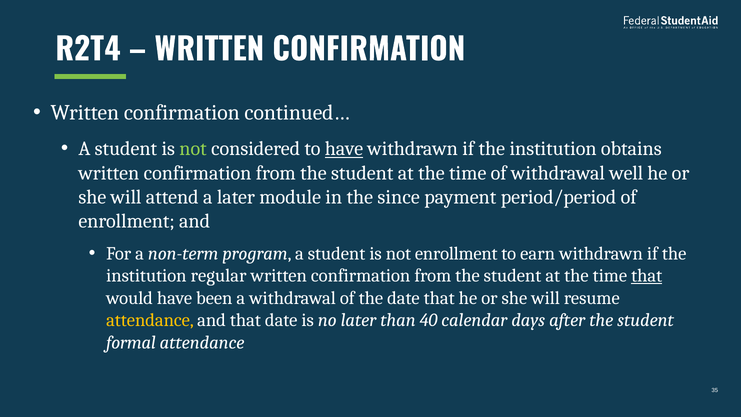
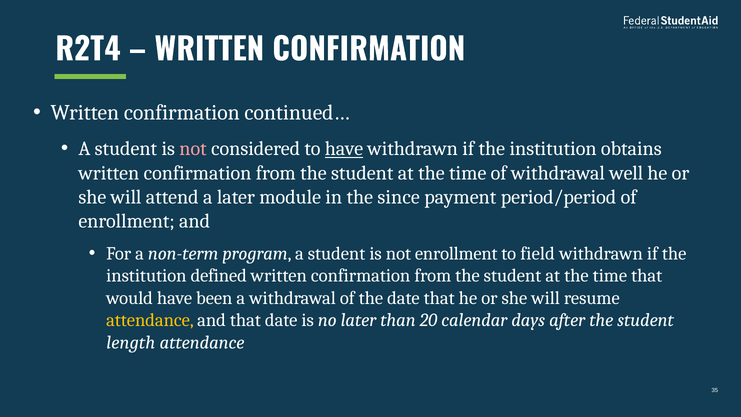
not at (193, 149) colour: light green -> pink
earn: earn -> field
regular: regular -> defined
that at (647, 276) underline: present -> none
40: 40 -> 20
formal: formal -> length
